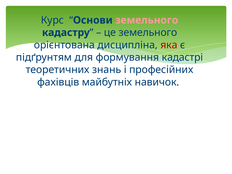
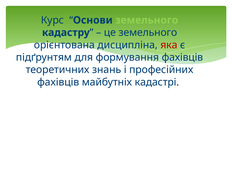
земельного at (147, 20) colour: pink -> light green
формування кадастрі: кадастрі -> фахівців
навичок: навичок -> кадастрі
